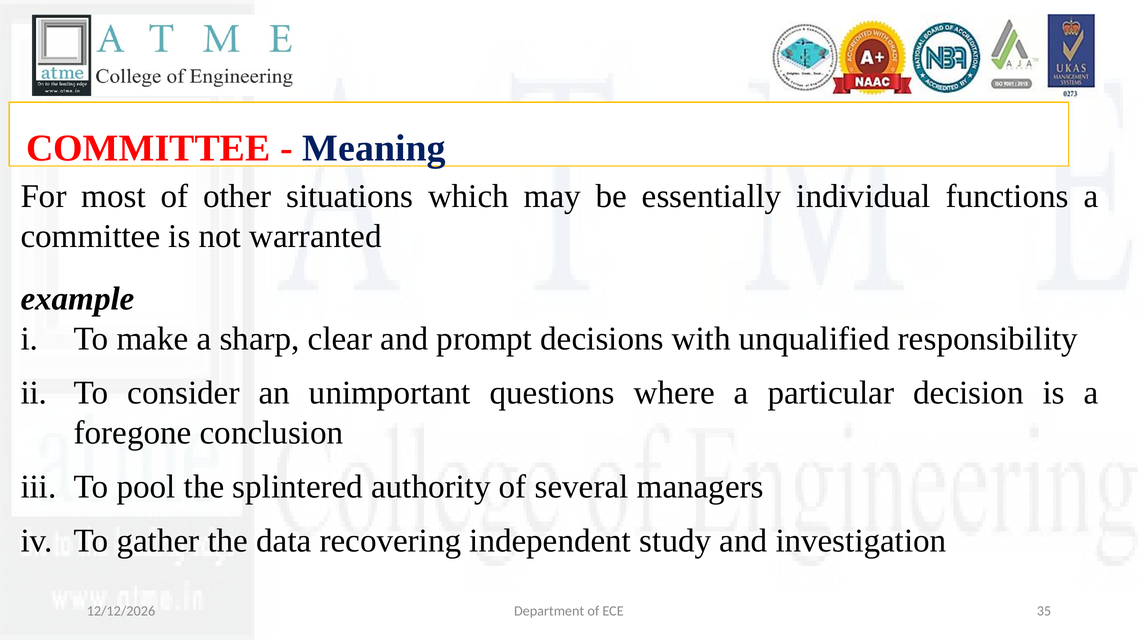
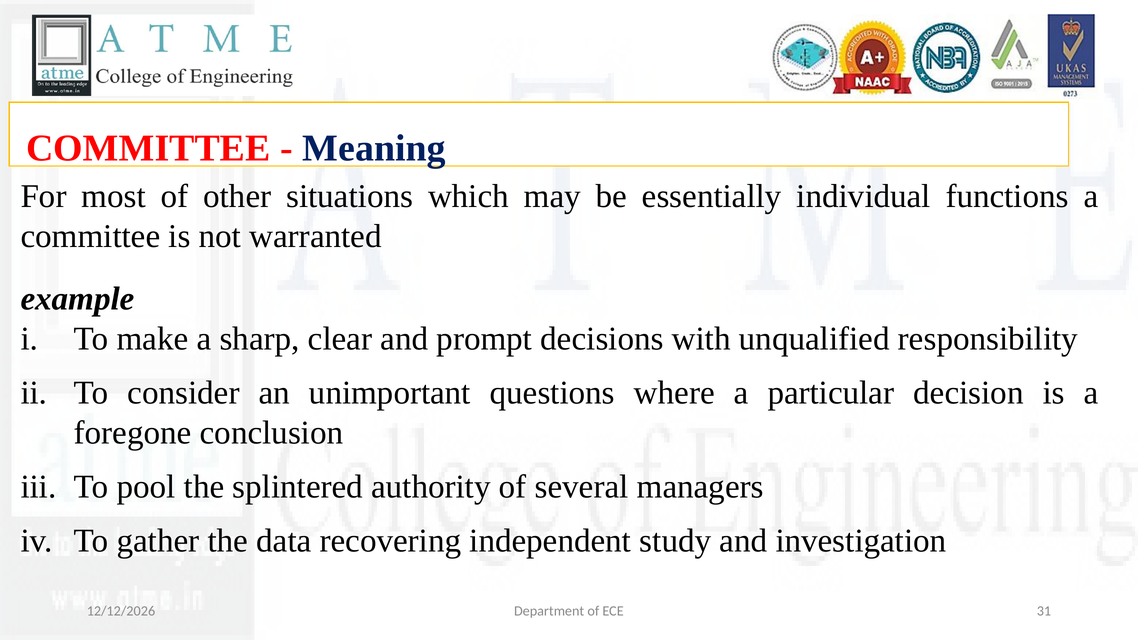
35: 35 -> 31
